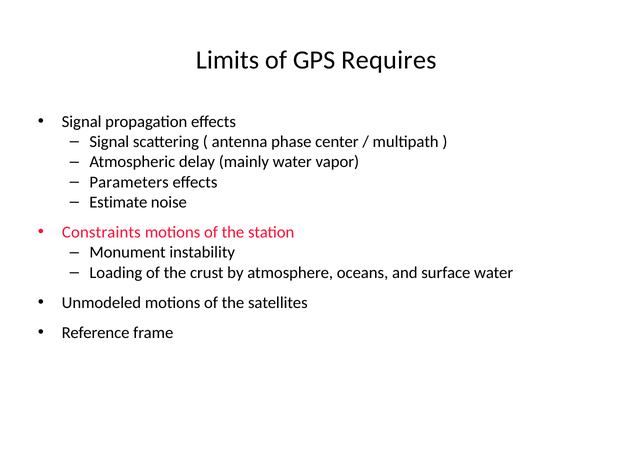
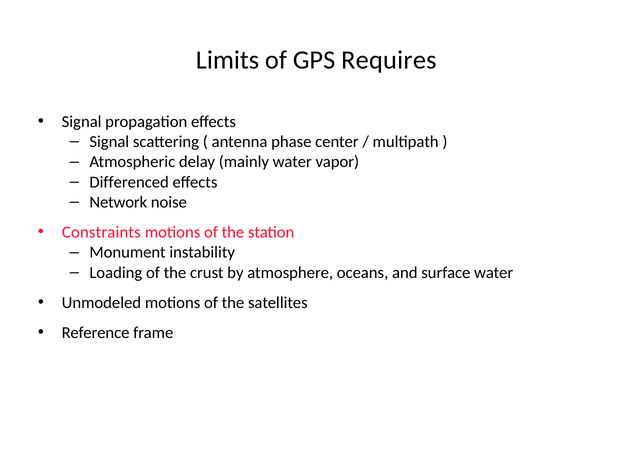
Parameters: Parameters -> Differenced
Estimate: Estimate -> Network
